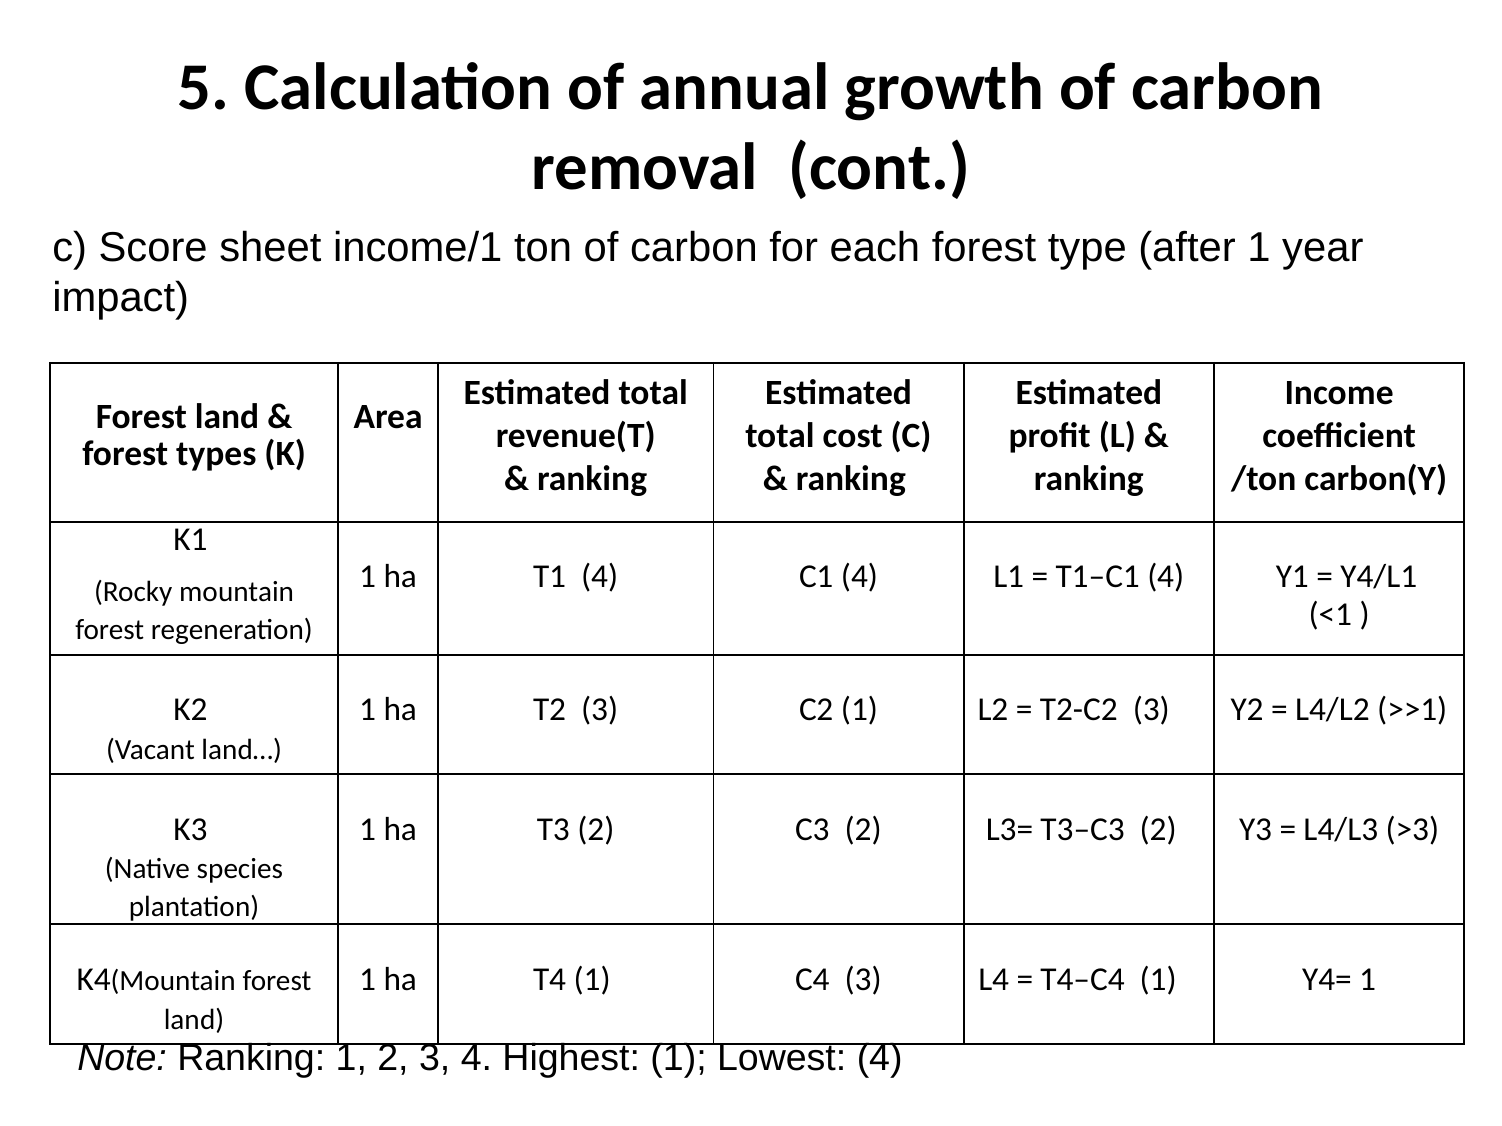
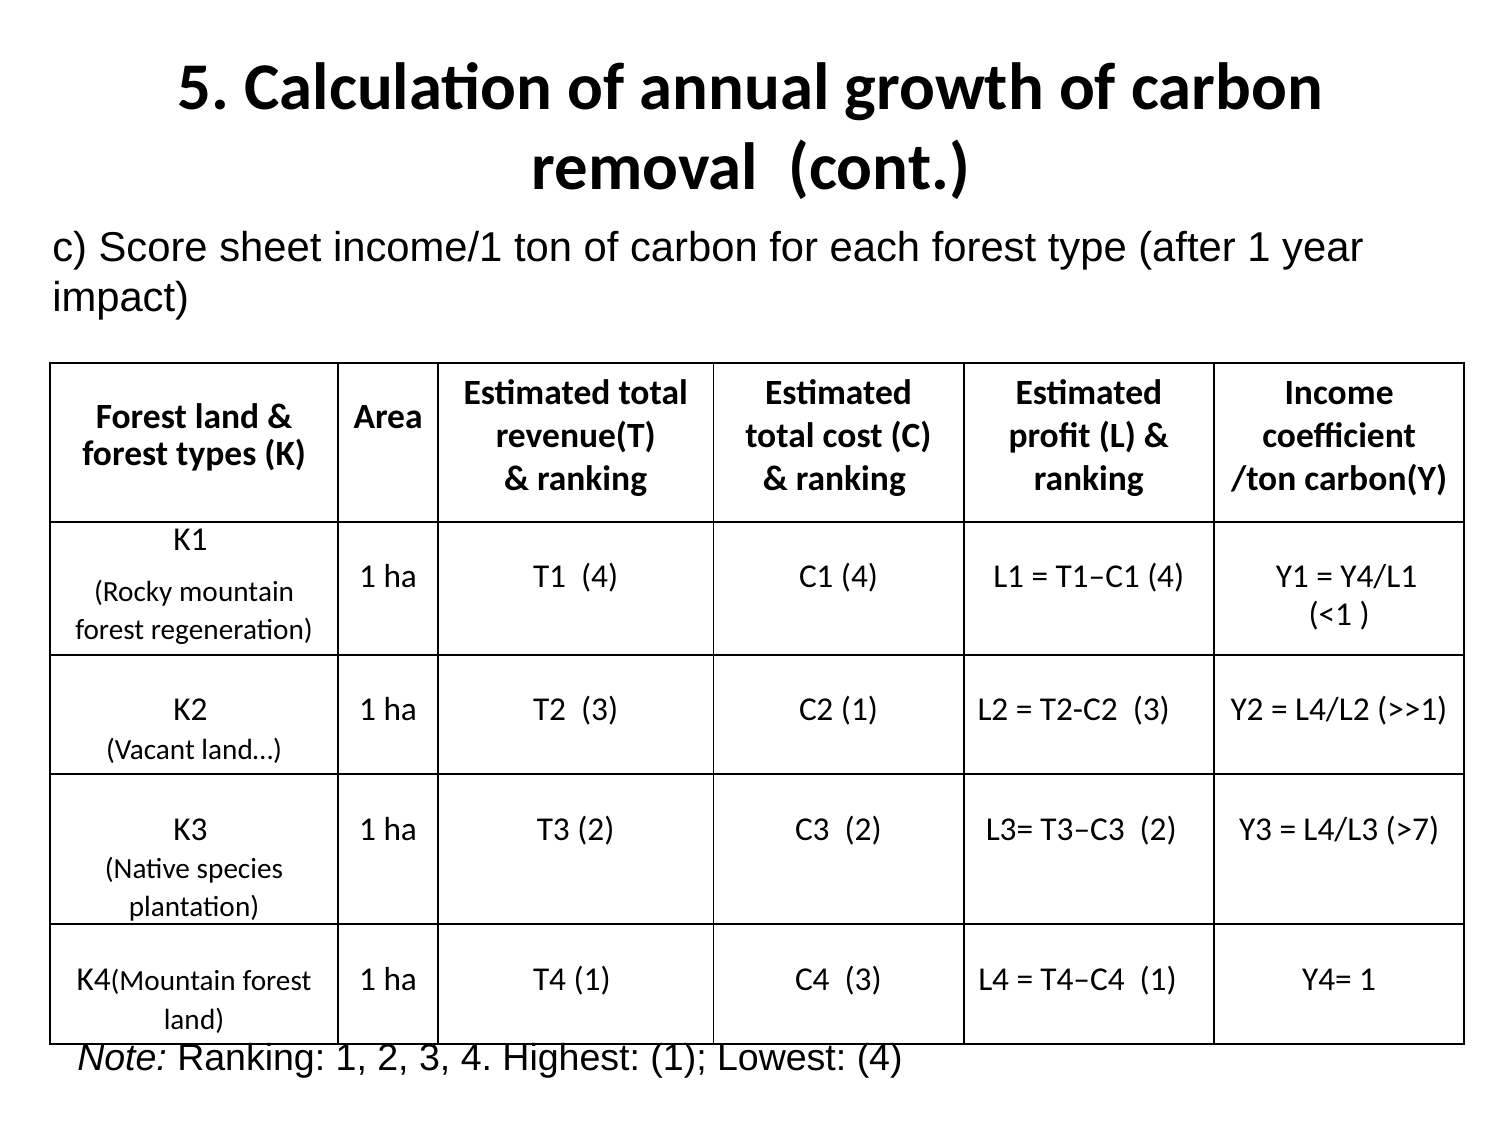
>3: >3 -> >7
